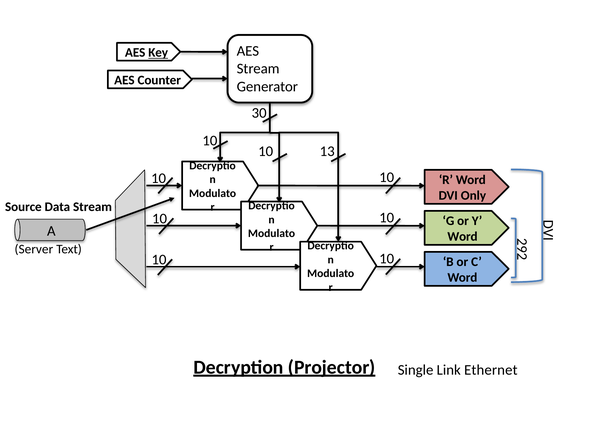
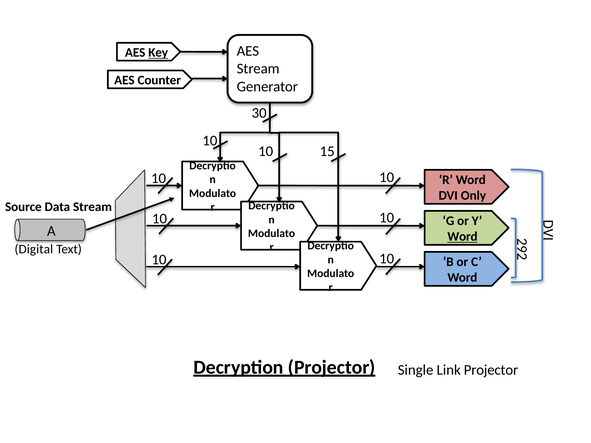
13: 13 -> 15
Word at (462, 237) underline: none -> present
Server: Server -> Digital
Link Ethernet: Ethernet -> Projector
